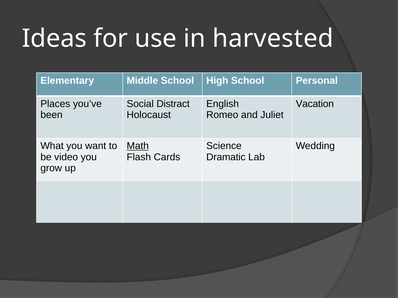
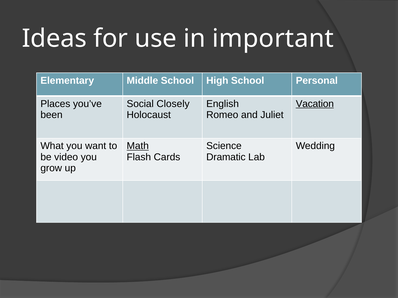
harvested: harvested -> important
Distract: Distract -> Closely
Vacation underline: none -> present
